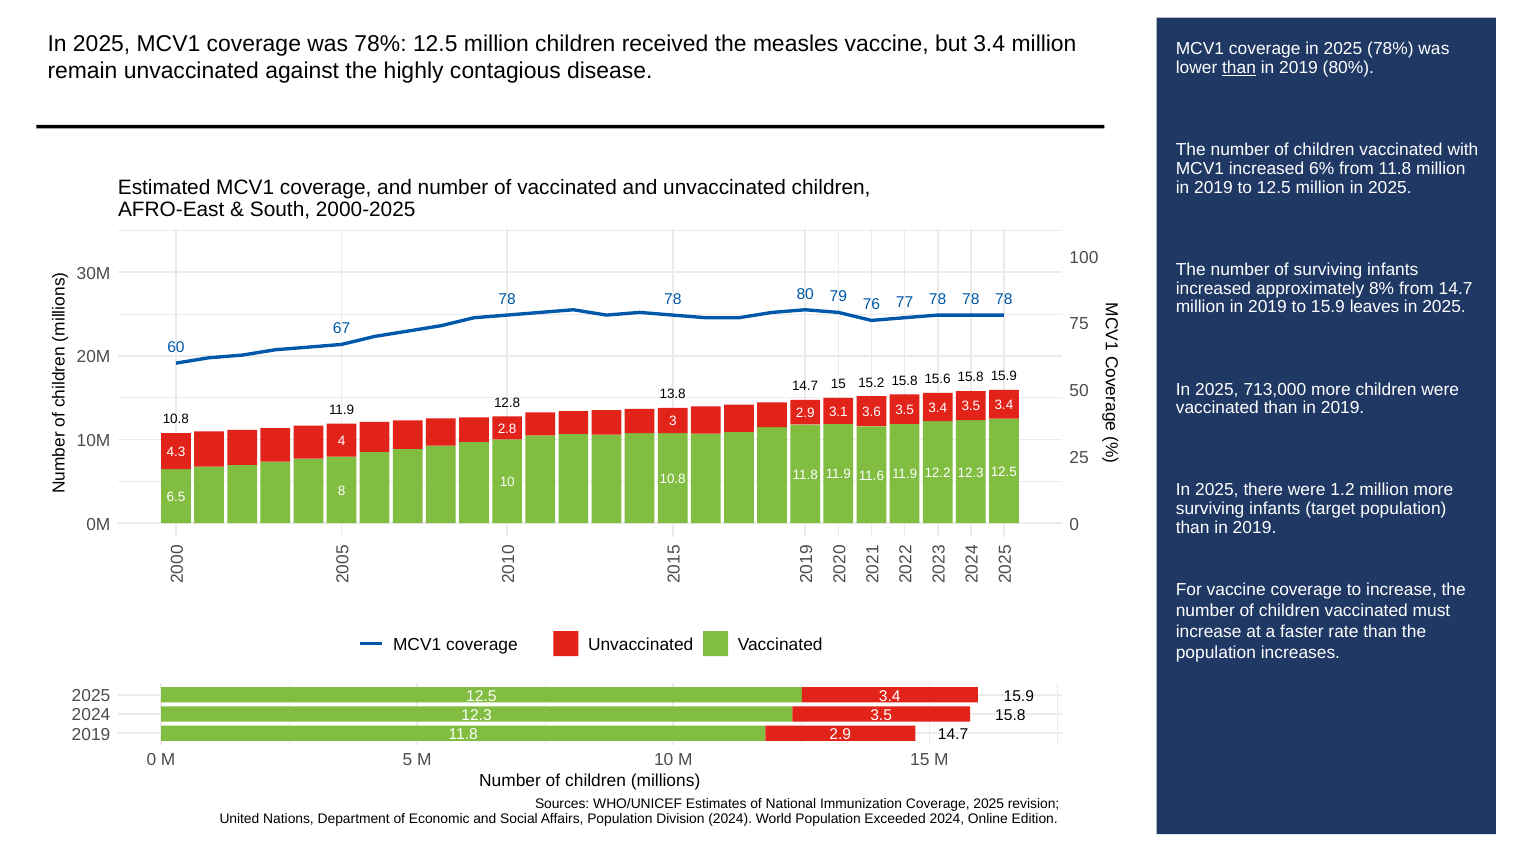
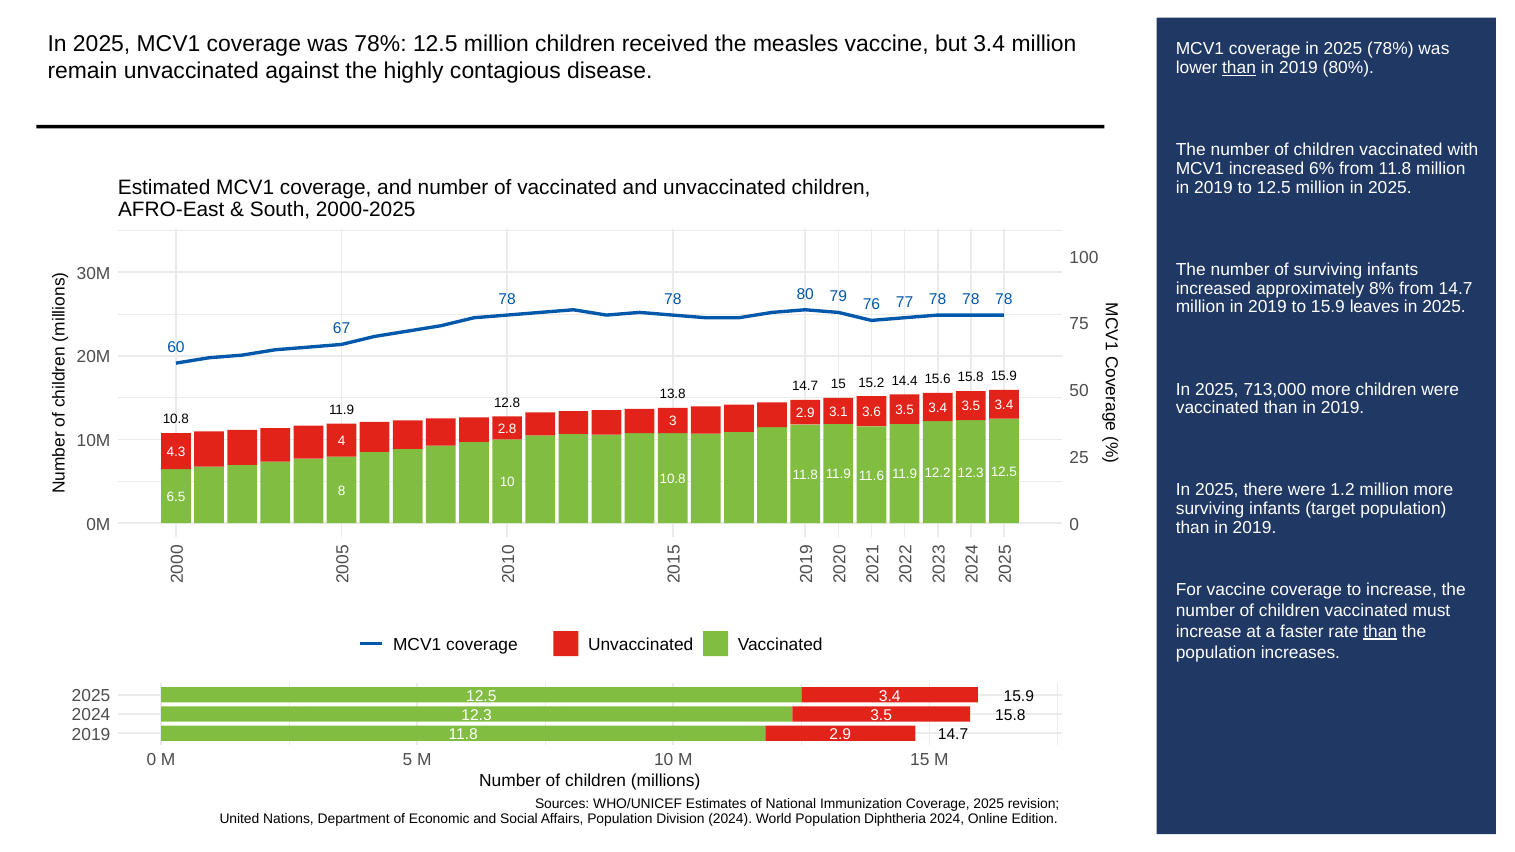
15.2 15.8: 15.8 -> 14.4
than at (1380, 632) underline: none -> present
Exceeded: Exceeded -> Diphtheria
